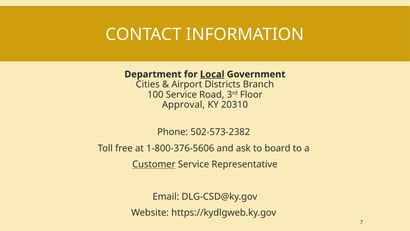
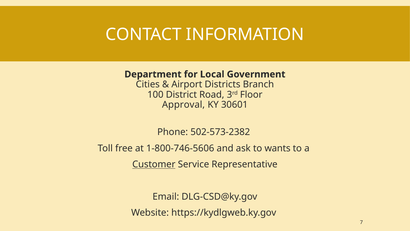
Local underline: present -> none
100 Service: Service -> District
20310: 20310 -> 30601
1-800-376-5606: 1-800-376-5606 -> 1-800-746-5606
board: board -> wants
